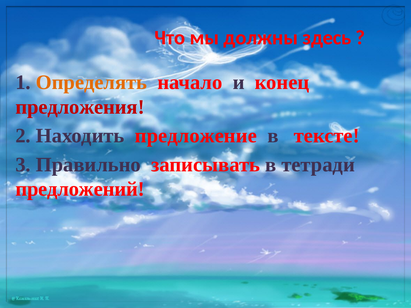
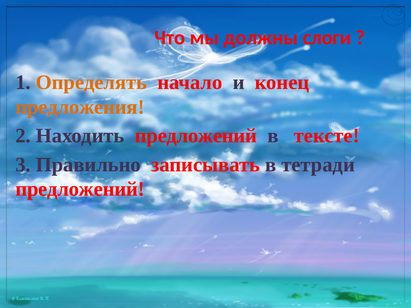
здесь: здесь -> слоги
предложения colour: red -> orange
Находить предложение: предложение -> предложений
